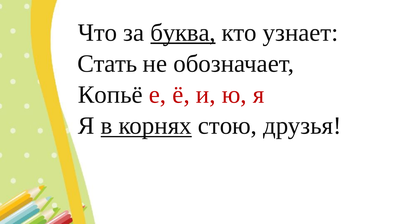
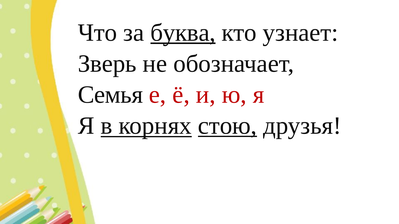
Стать: Стать -> Зверь
Копьё: Копьё -> Семья
стою underline: none -> present
